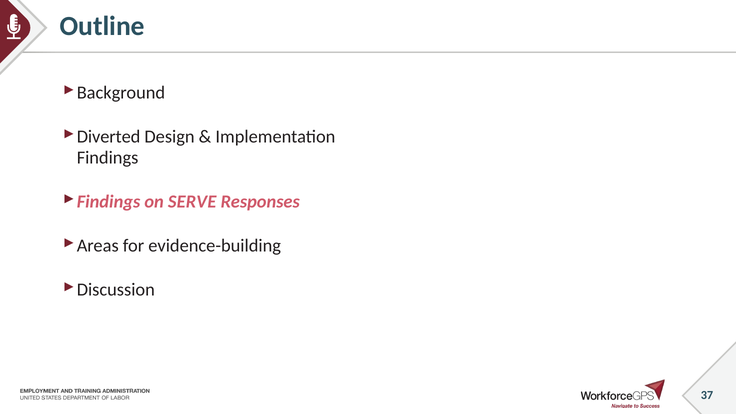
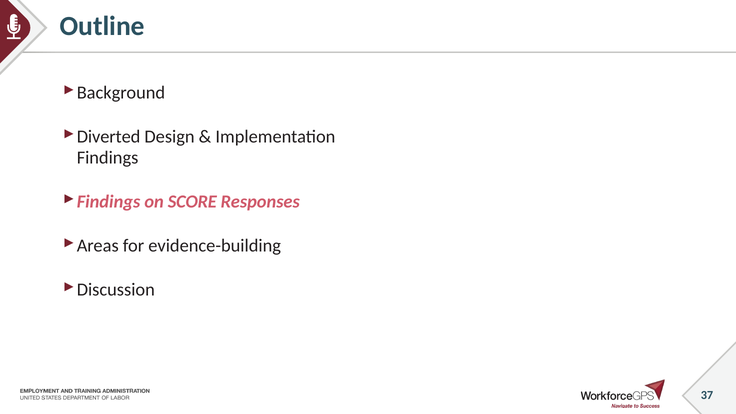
SERVE: SERVE -> SCORE
